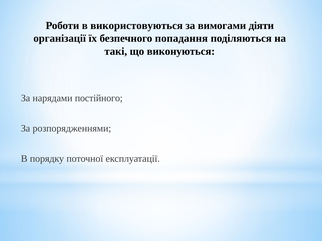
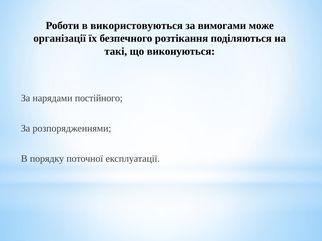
діяти: діяти -> може
попадання: попадання -> розтікання
